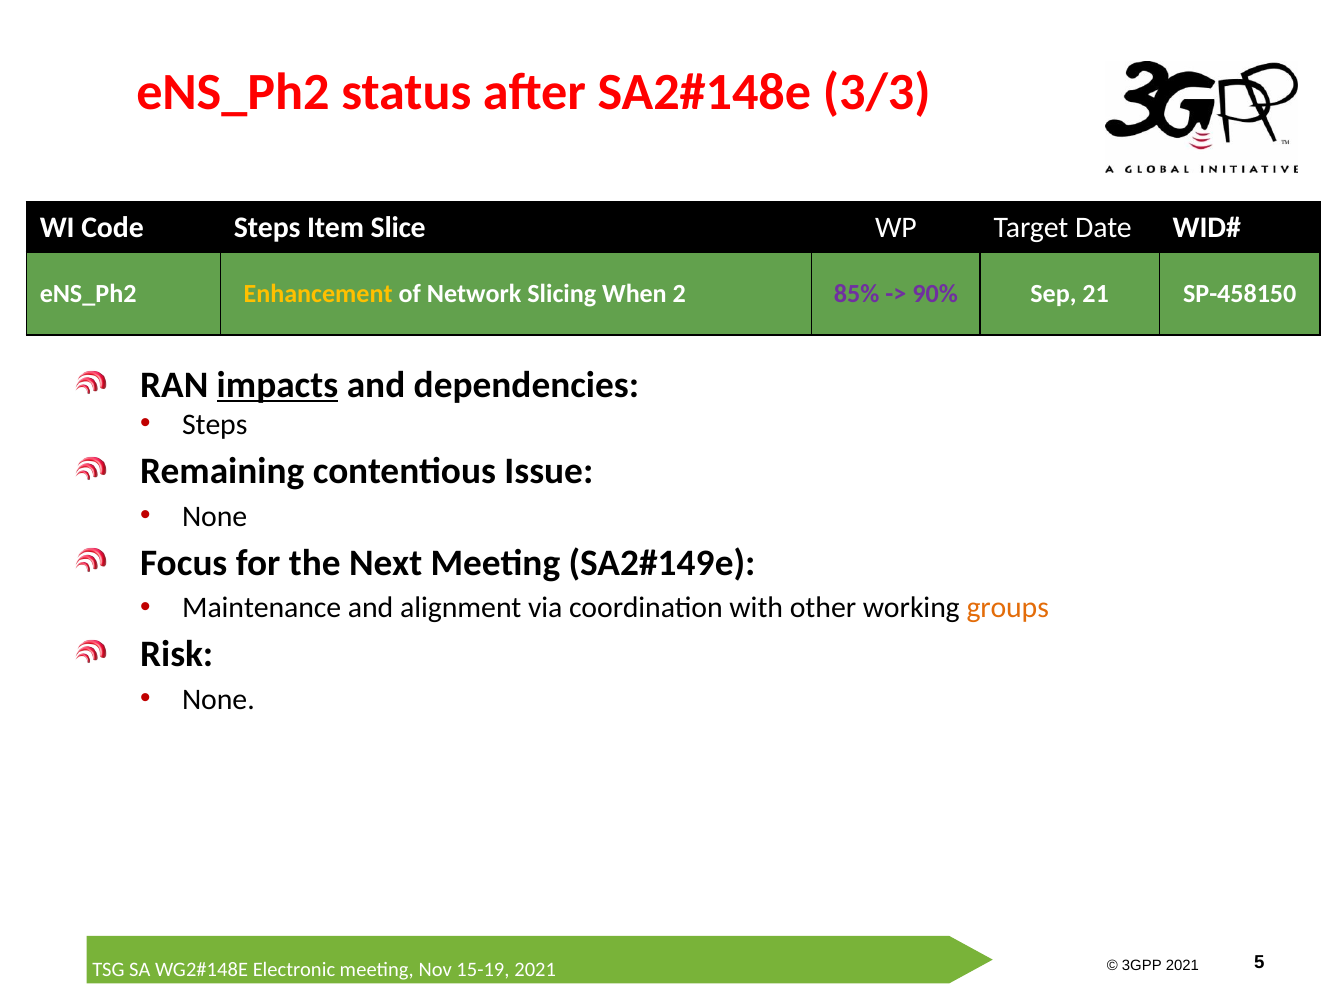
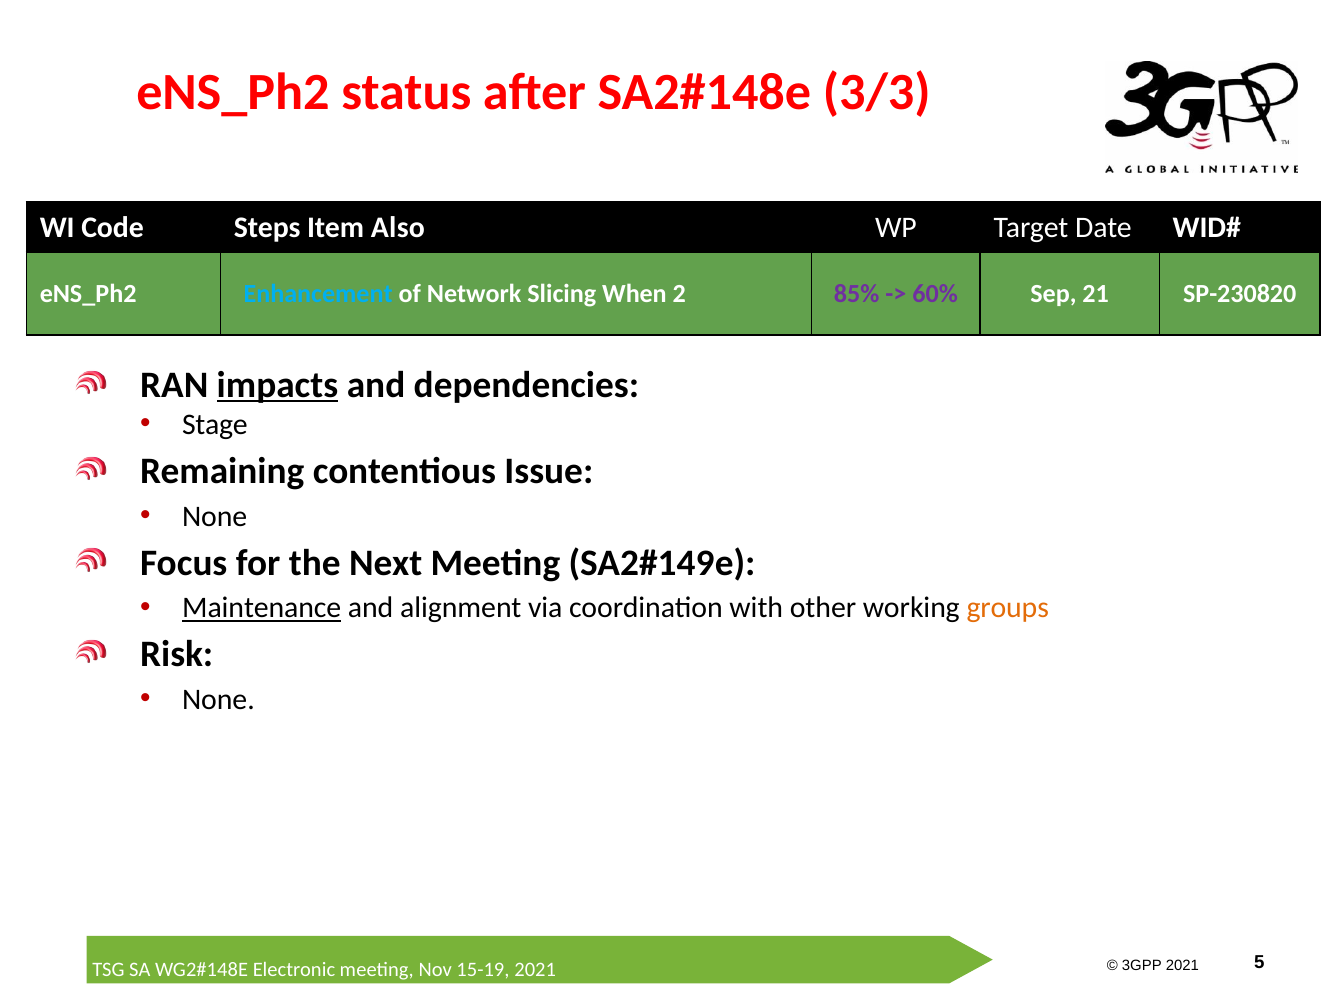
Slice: Slice -> Also
Enhancement colour: yellow -> light blue
90%: 90% -> 60%
SP-458150: SP-458150 -> SP-230820
Steps at (215, 425): Steps -> Stage
Maintenance underline: none -> present
